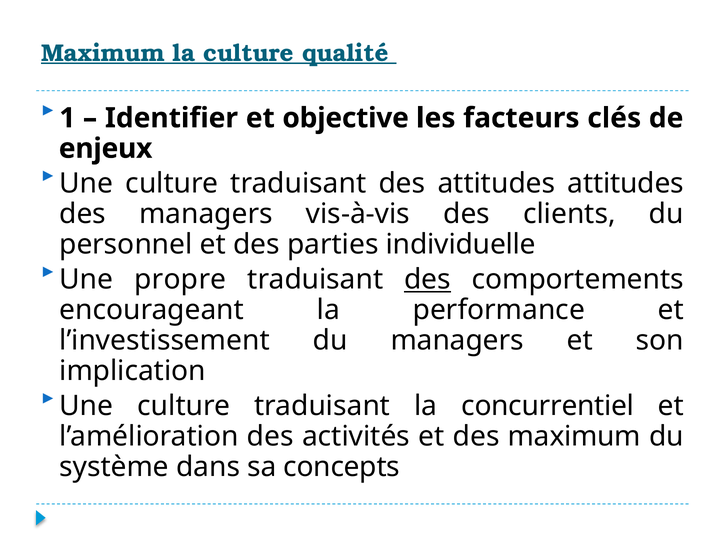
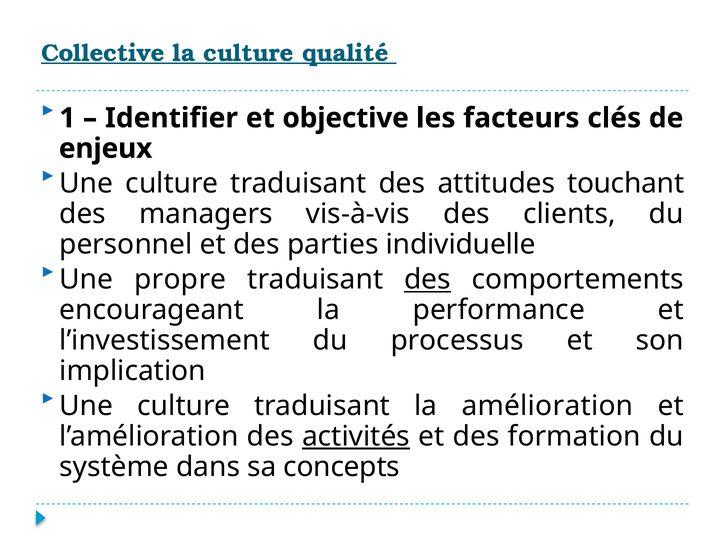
Maximum at (103, 53): Maximum -> Collective
attitudes attitudes: attitudes -> touchant
du managers: managers -> processus
concurrentiel: concurrentiel -> amélioration
activités underline: none -> present
des maximum: maximum -> formation
